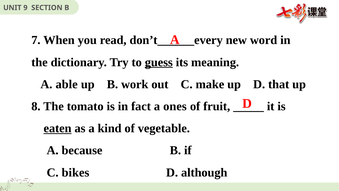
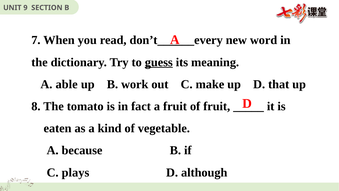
a ones: ones -> fruit
eaten underline: present -> none
bikes: bikes -> plays
